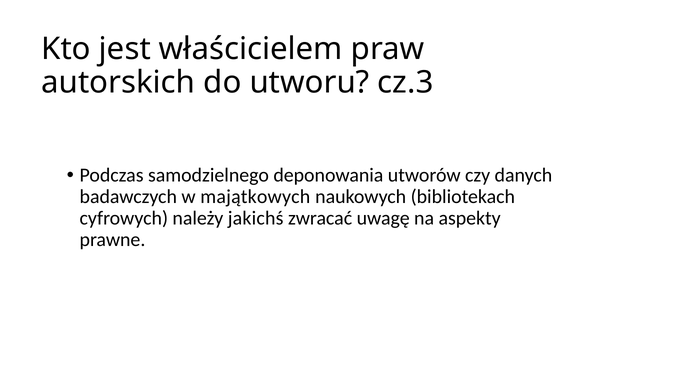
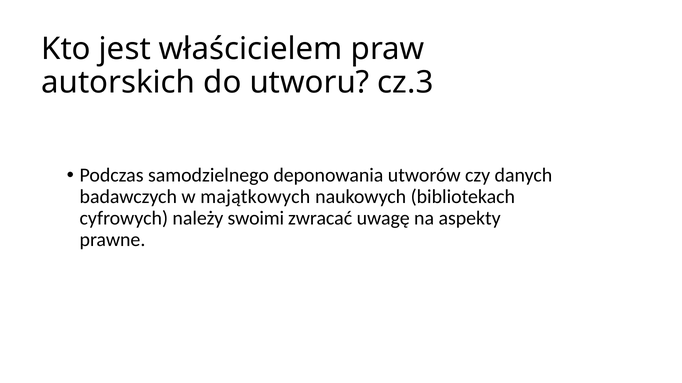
jakichś: jakichś -> swoimi
